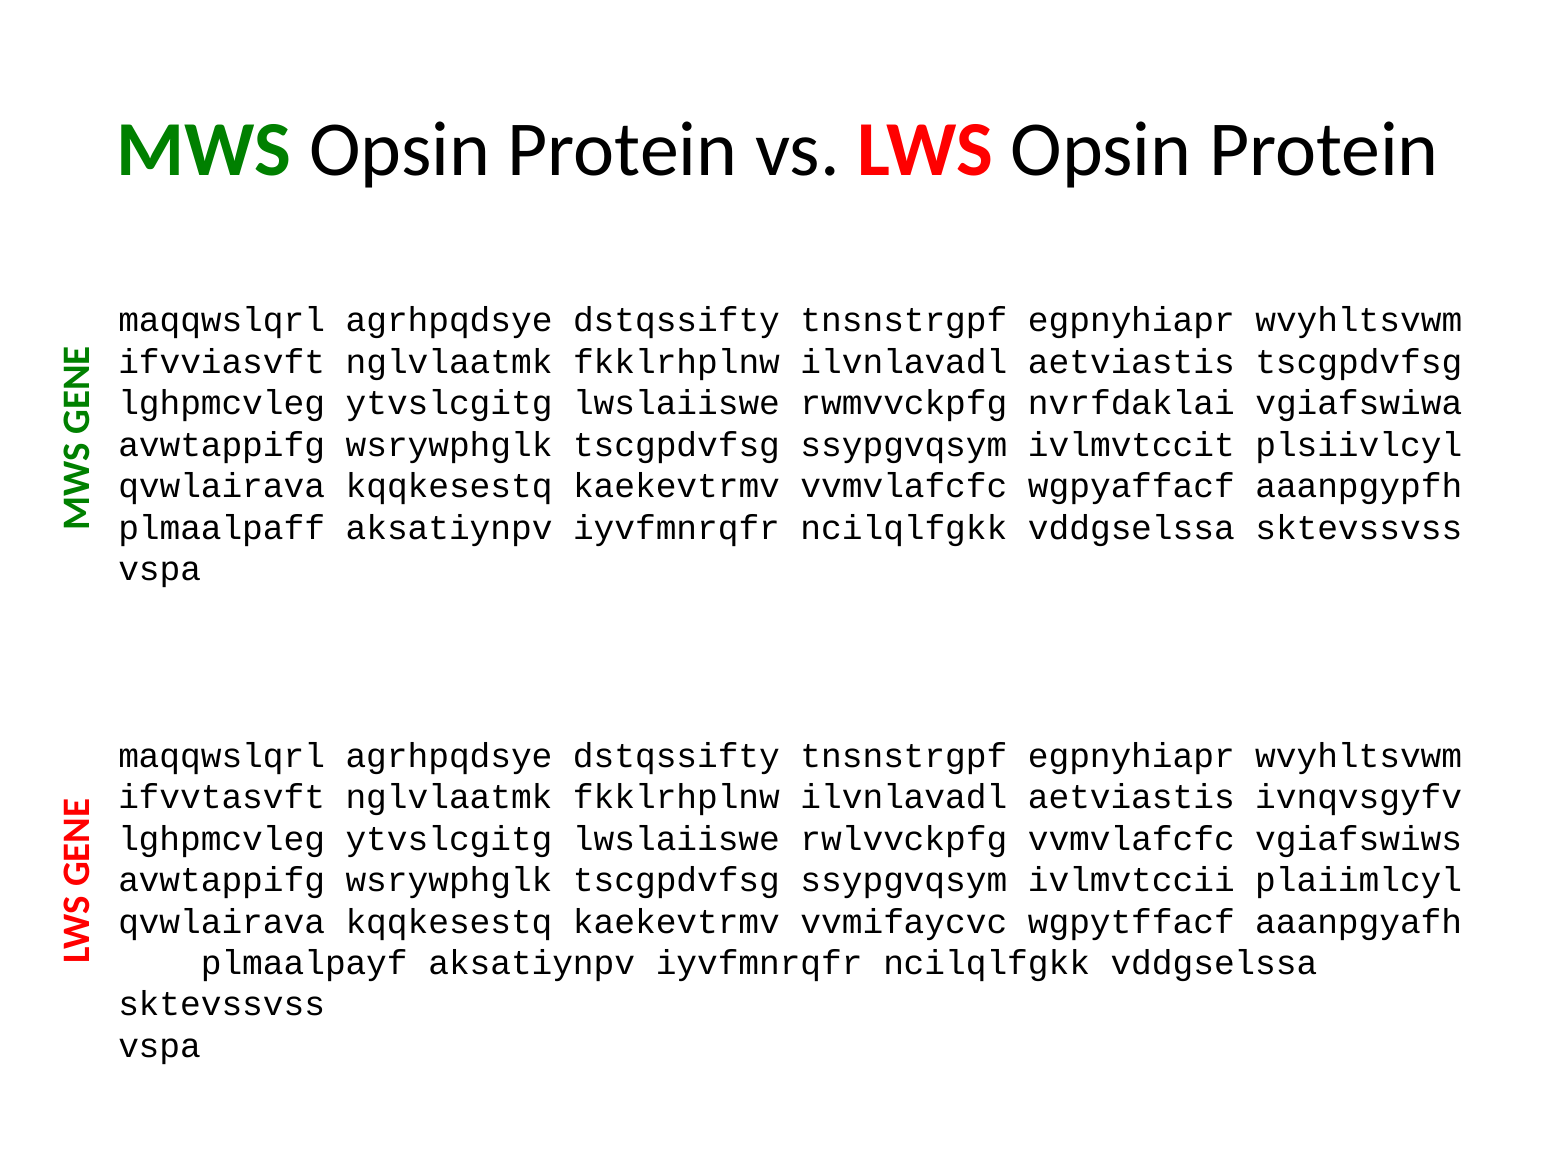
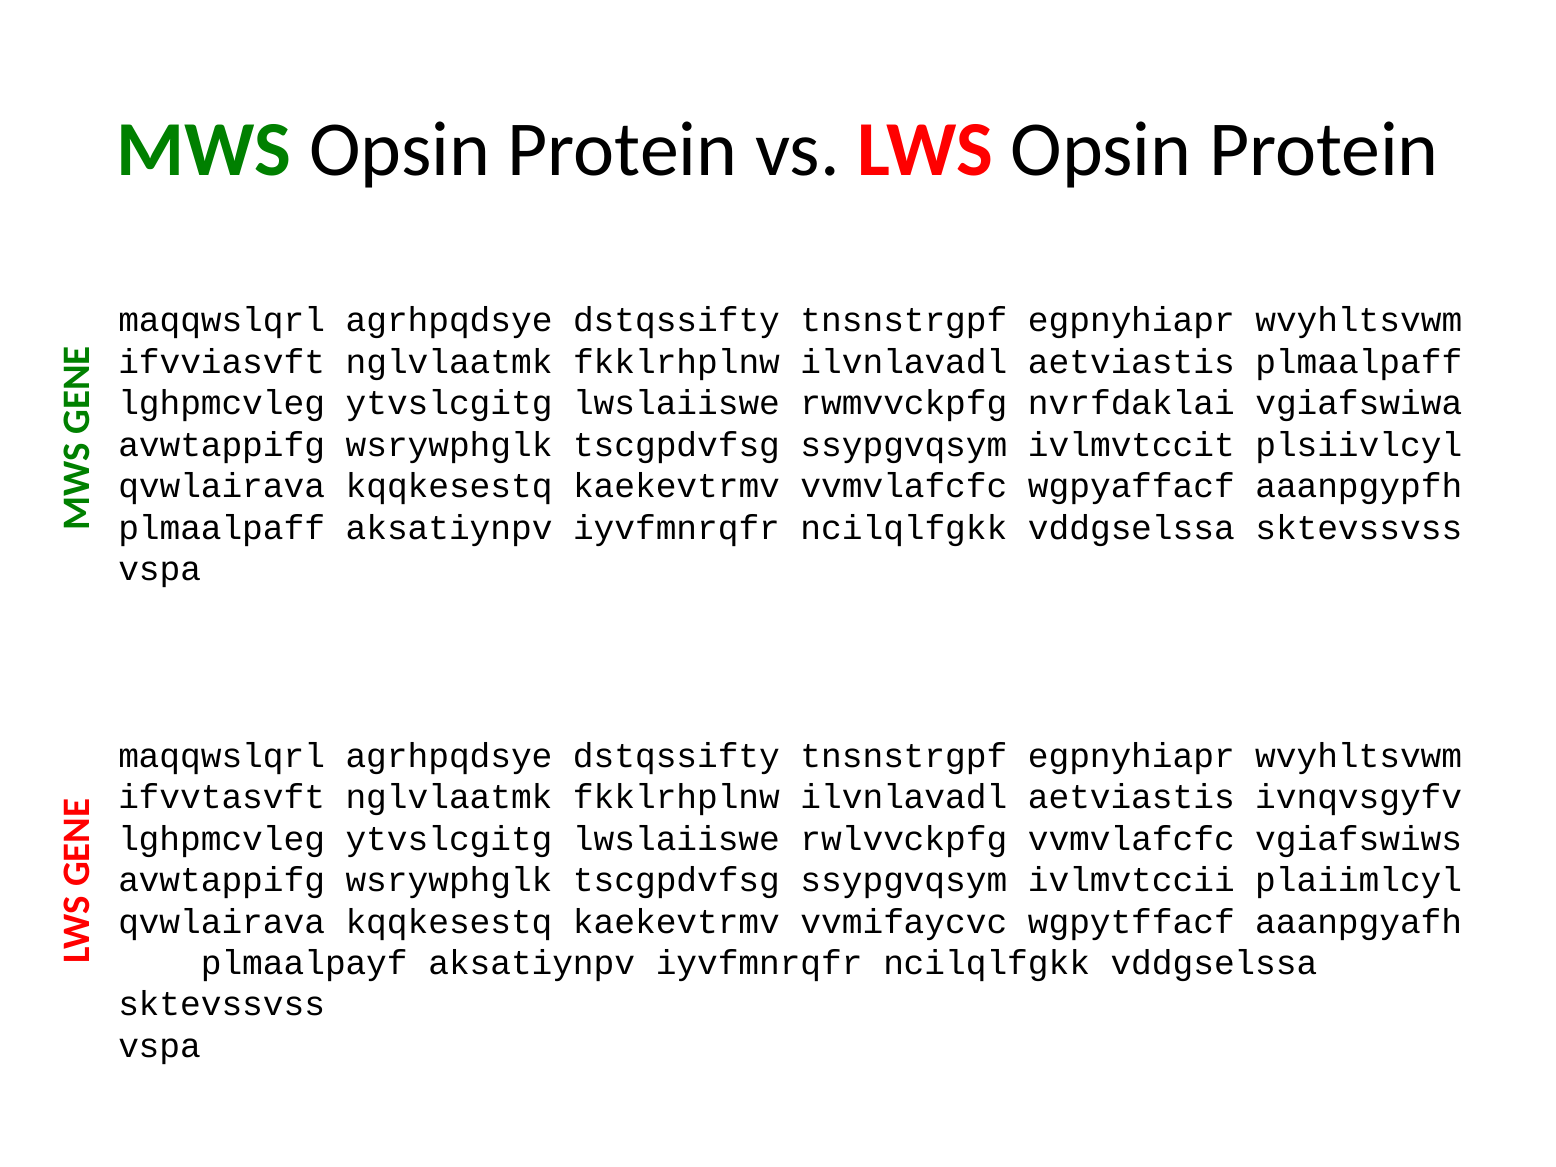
aetviastis tscgpdvfsg: tscgpdvfsg -> plmaalpaff
